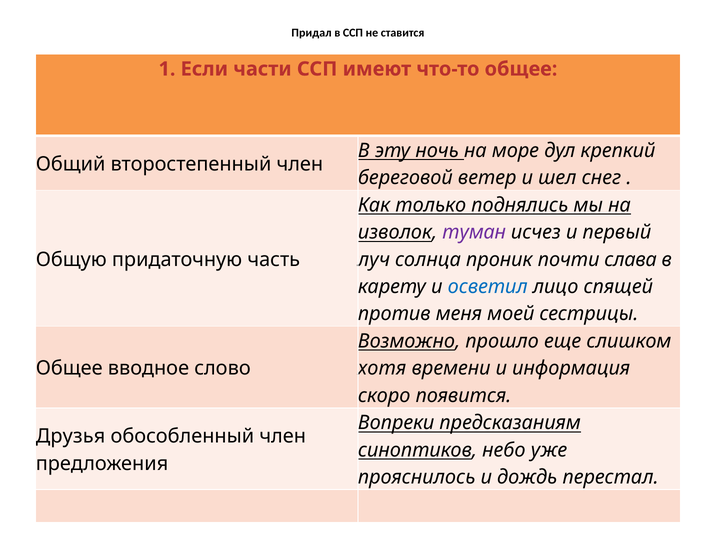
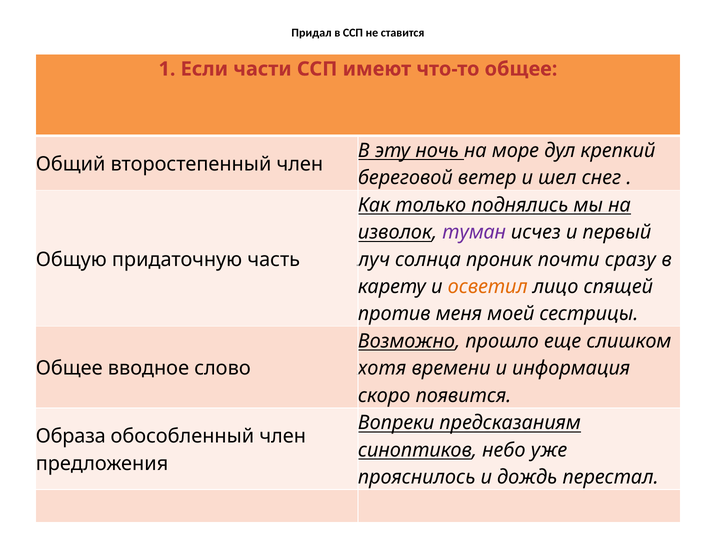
слава: слава -> сразу
осветил colour: blue -> orange
Друзья: Друзья -> Образа
